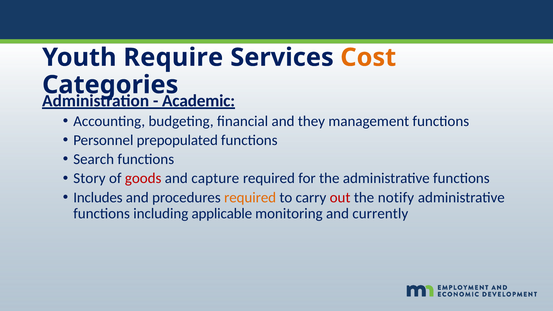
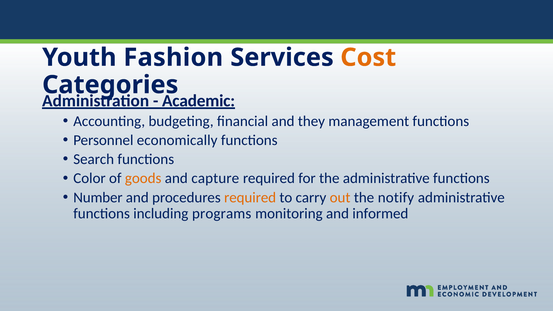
Require: Require -> Fashion
prepopulated: prepopulated -> economically
Story: Story -> Color
goods colour: red -> orange
Includes: Includes -> Number
out colour: red -> orange
applicable: applicable -> programs
currently: currently -> informed
